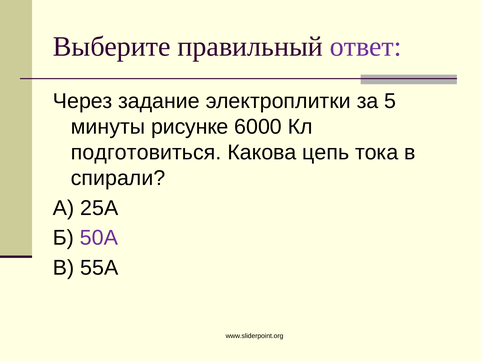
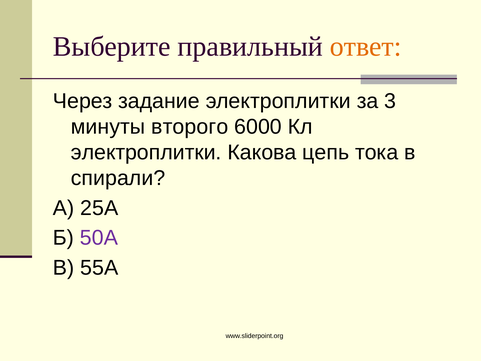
ответ colour: purple -> orange
5: 5 -> 3
рисунке: рисунке -> второго
подготовиться at (146, 152): подготовиться -> электроплитки
